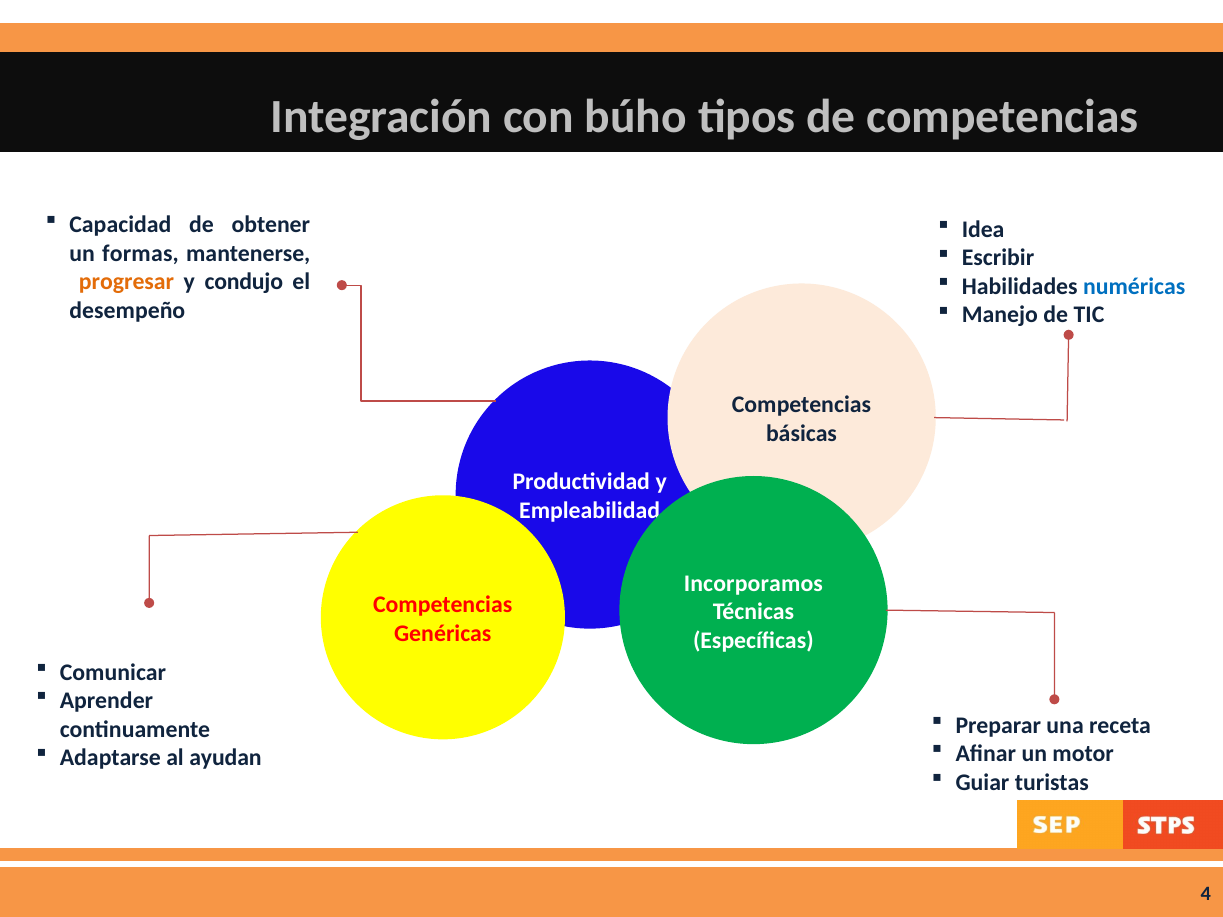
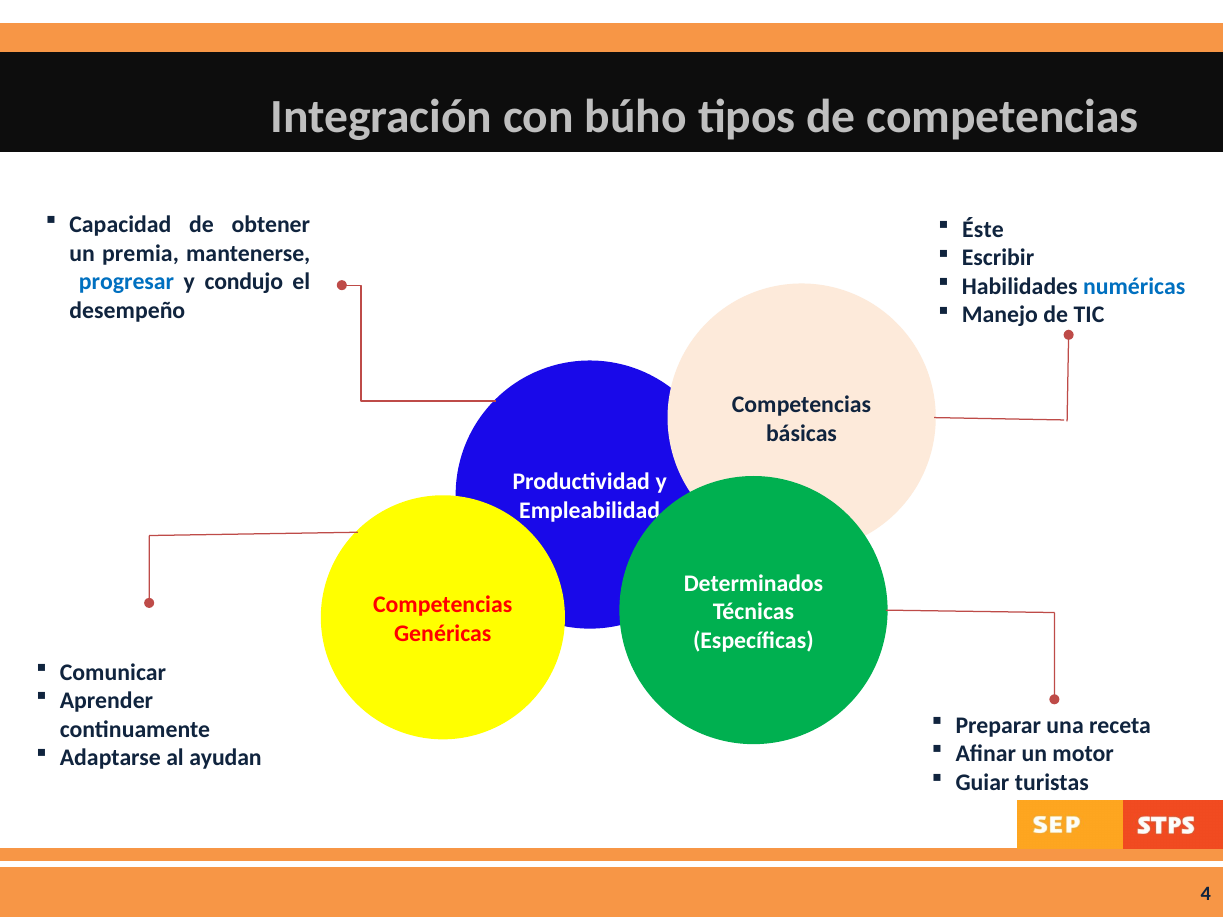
Idea: Idea -> Éste
formas: formas -> premia
progresar colour: orange -> blue
Incorporamos: Incorporamos -> Determinados
